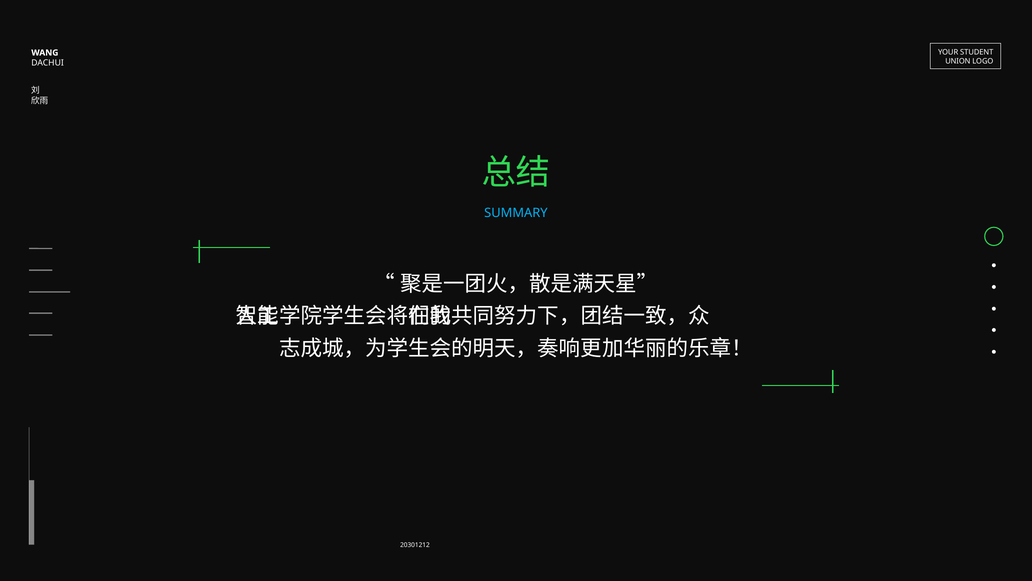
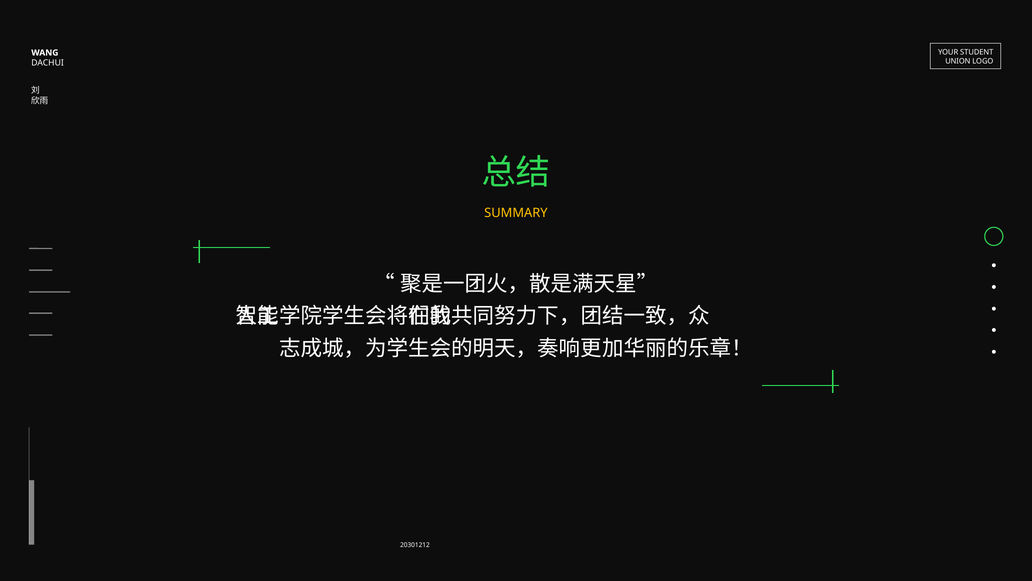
SUMMARY colour: light blue -> yellow
